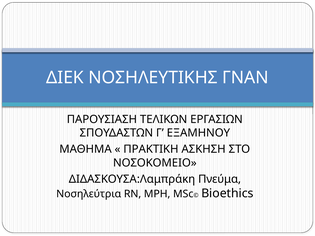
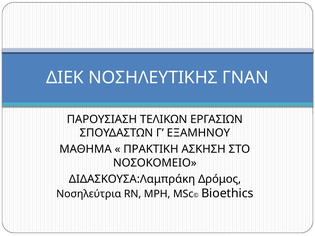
Πνεύμα: Πνεύμα -> Δρόμος
